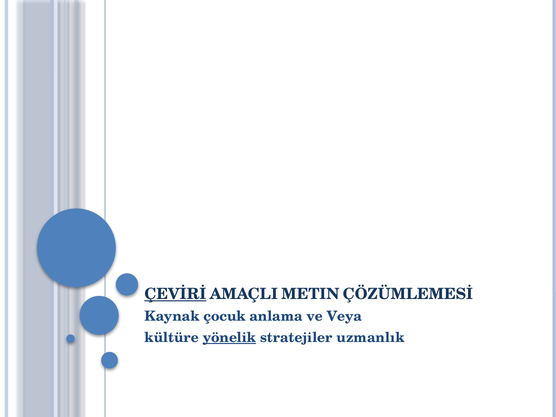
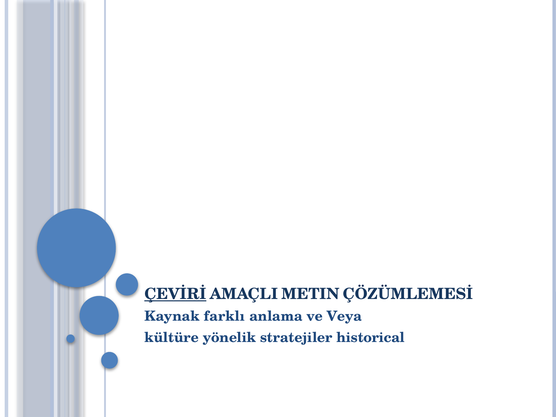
çocuk: çocuk -> farklı
yönelik underline: present -> none
uzmanlık: uzmanlık -> historical
